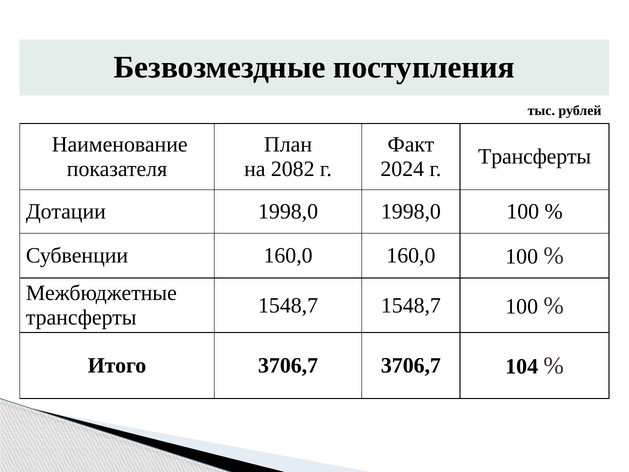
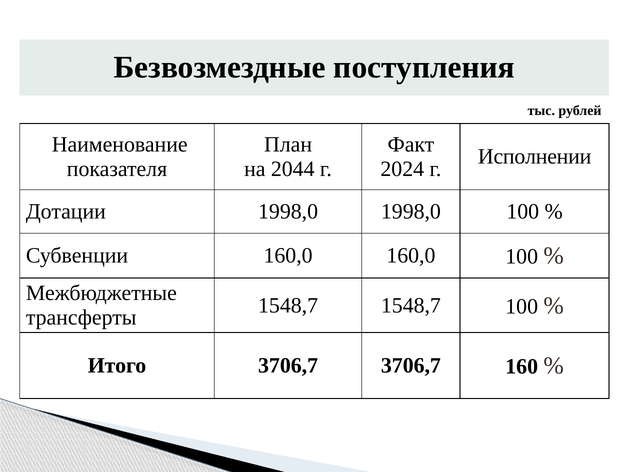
Трансферты at (535, 157): Трансферты -> Исполнении
2082: 2082 -> 2044
104: 104 -> 160
